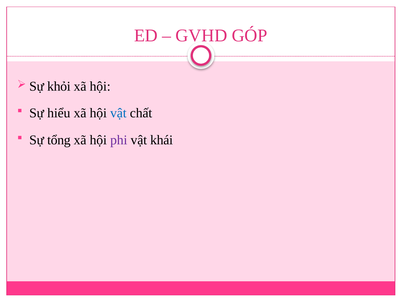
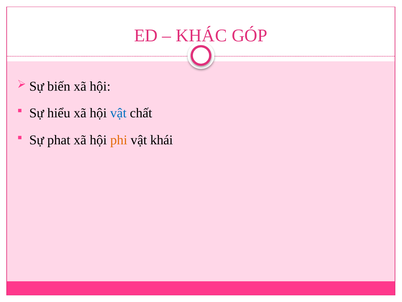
GVHD: GVHD -> KHÁC
khỏi: khỏi -> biến
tổng: tổng -> phat
phi colour: purple -> orange
